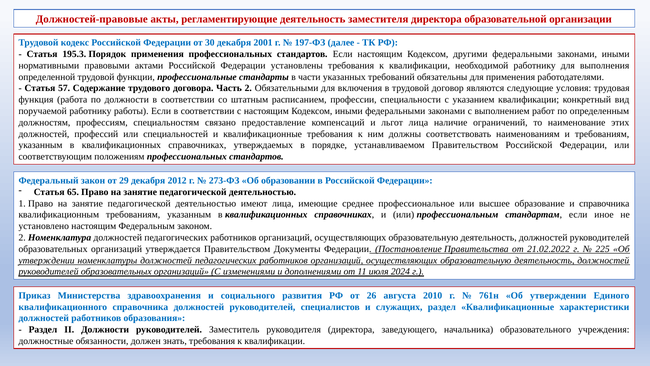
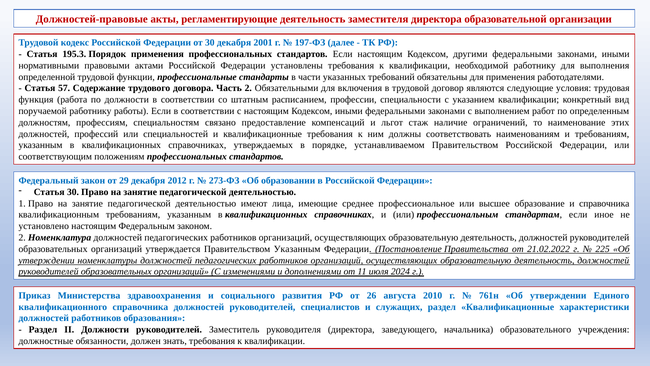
льгот лица: лица -> стаж
Статья 65: 65 -> 30
Правительством Документы: Документы -> Указанным
